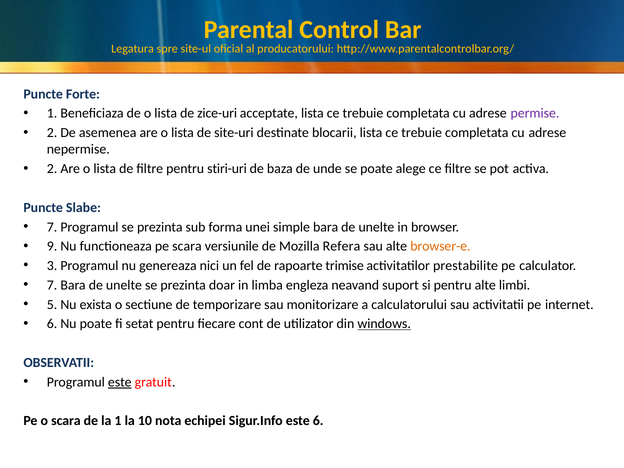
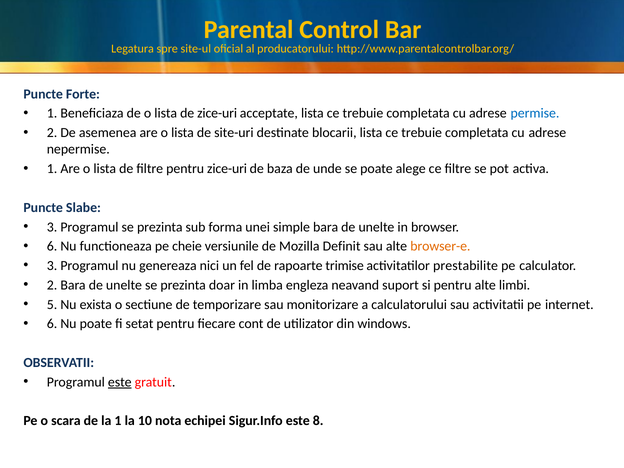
permise colour: purple -> blue
2 at (52, 169): 2 -> 1
pentru stiri-uri: stiri-uri -> zice-uri
7 at (52, 227): 7 -> 3
9 at (52, 246): 9 -> 6
pe scara: scara -> cheie
Refera: Refera -> Definit
7 at (52, 285): 7 -> 2
windows underline: present -> none
este 6: 6 -> 8
